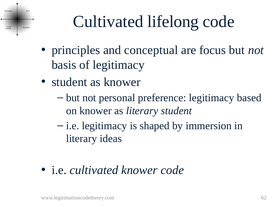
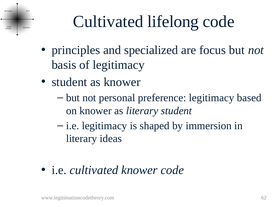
conceptual: conceptual -> specialized
